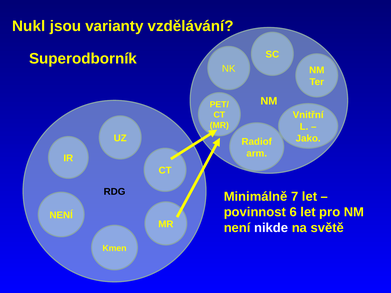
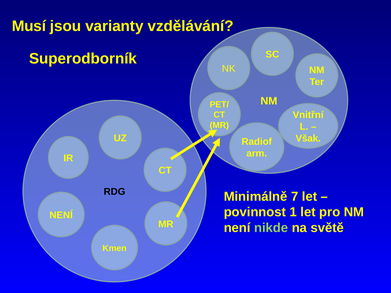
Nukl: Nukl -> Musí
Jako: Jako -> Však
6: 6 -> 1
nikde colour: white -> light green
